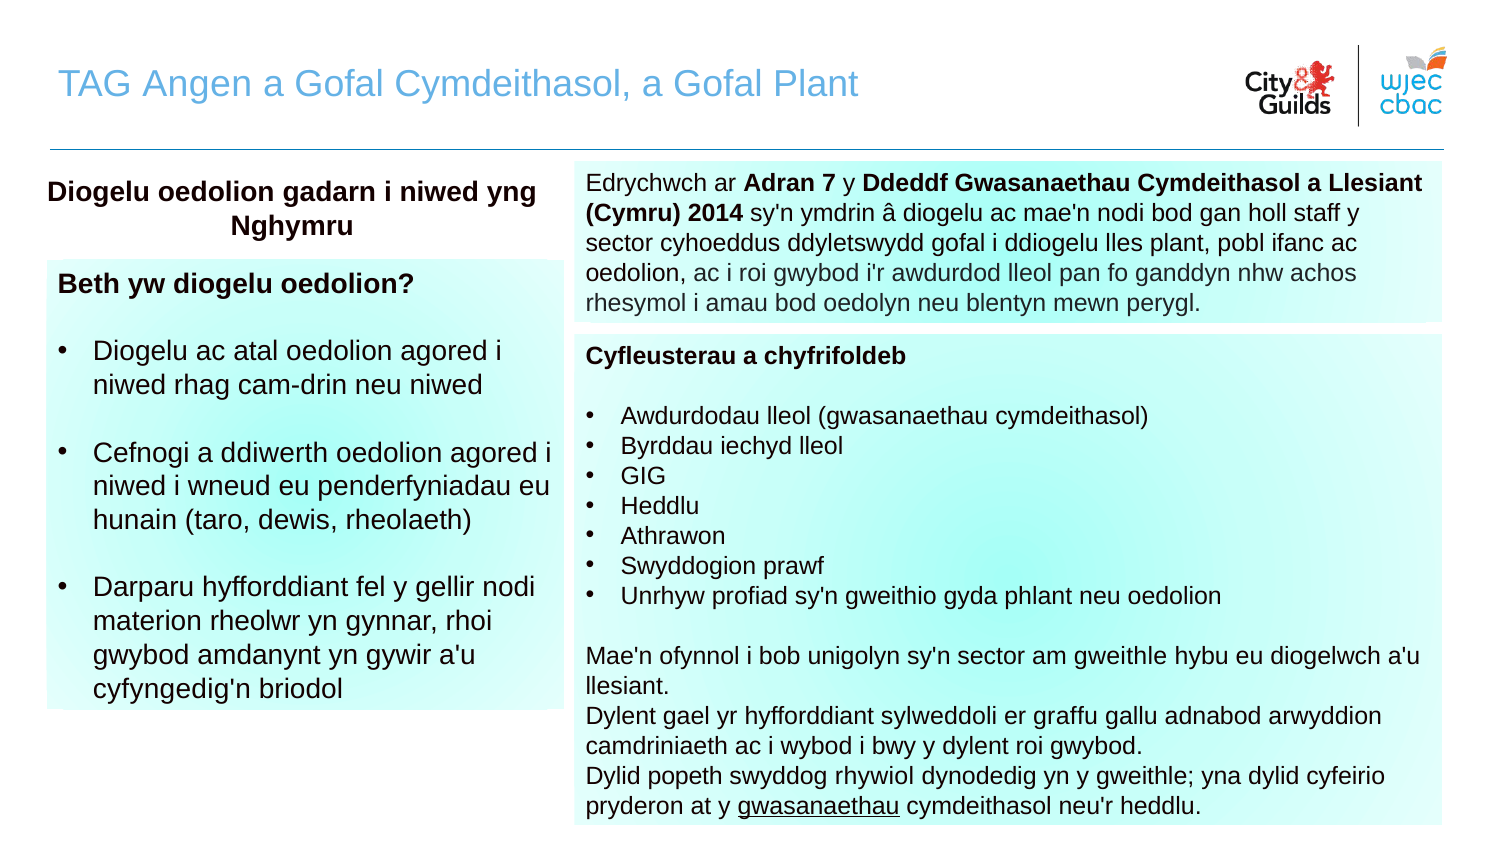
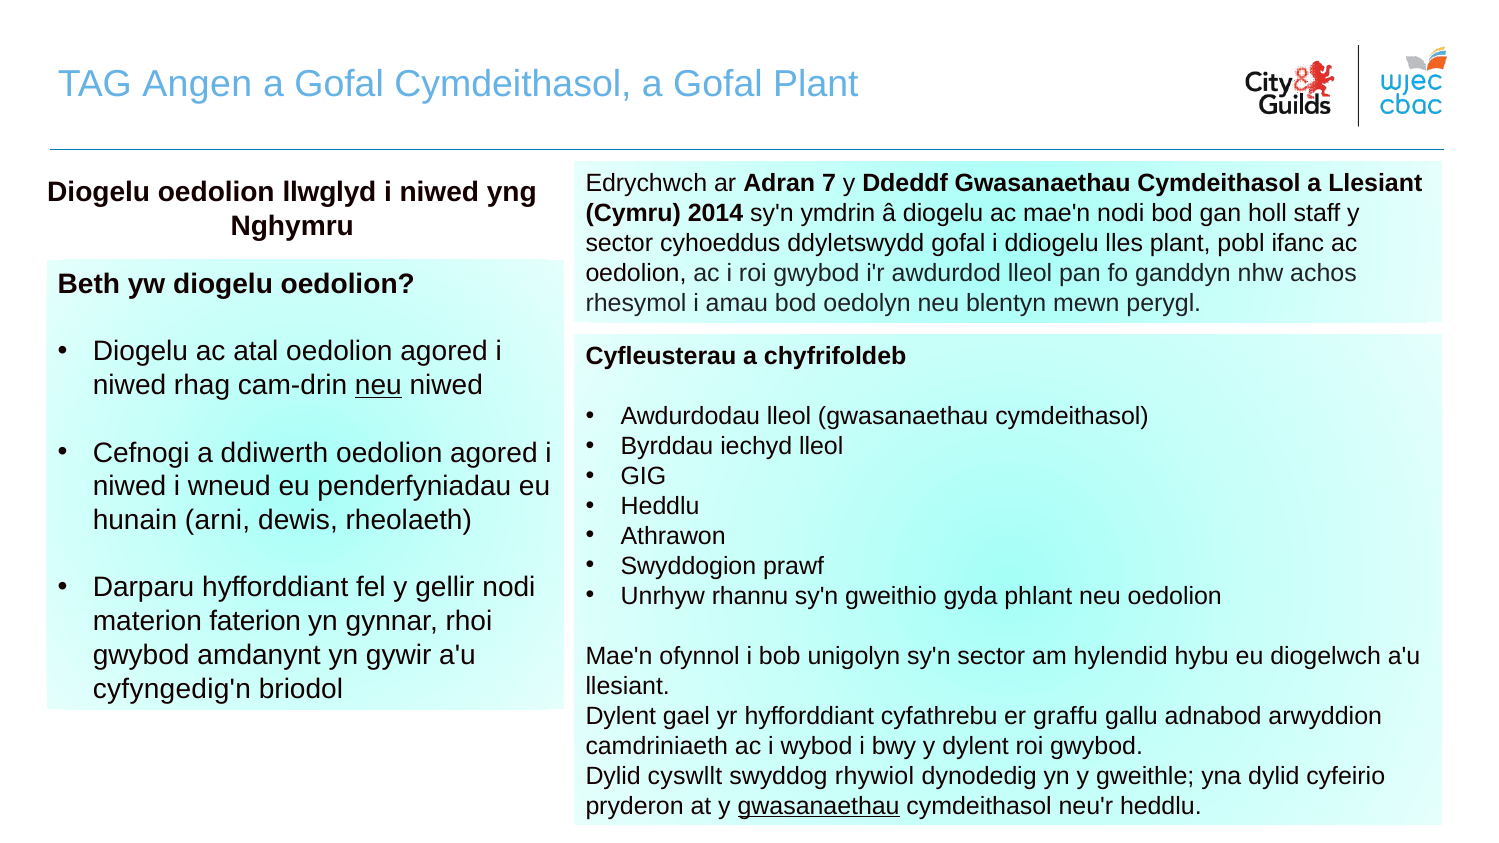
gadarn: gadarn -> llwglyd
neu at (378, 385) underline: none -> present
taro: taro -> arni
profiad: profiad -> rhannu
rheolwr: rheolwr -> faterion
am gweithle: gweithle -> hylendid
sylweddoli: sylweddoli -> cyfathrebu
popeth: popeth -> cyswllt
